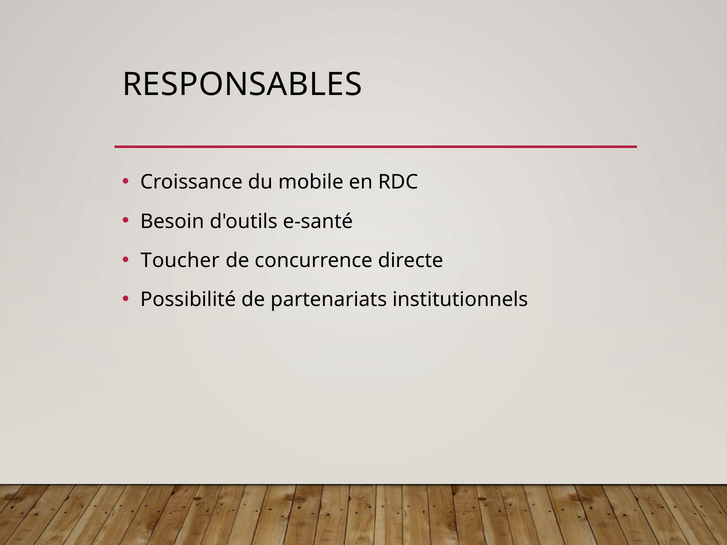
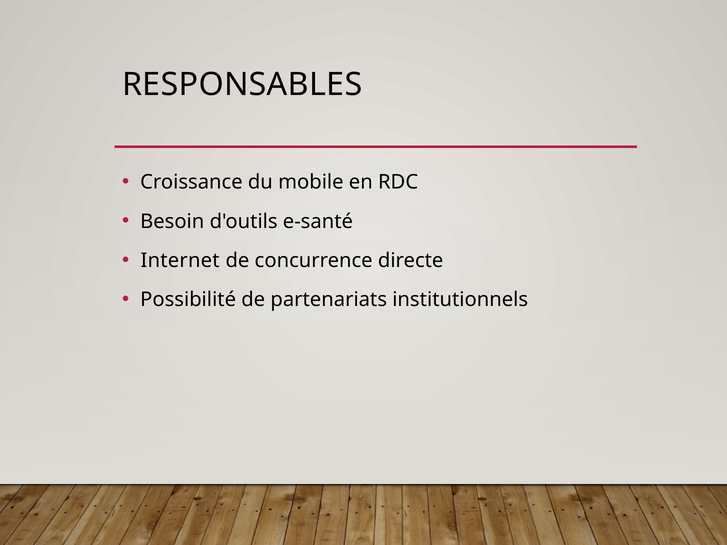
Toucher: Toucher -> Internet
